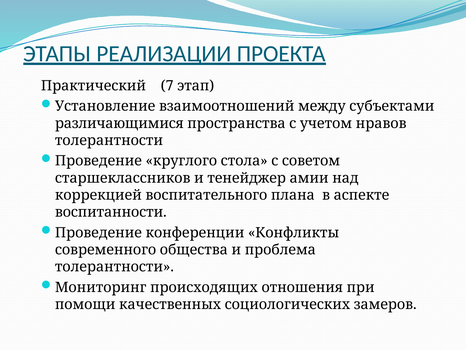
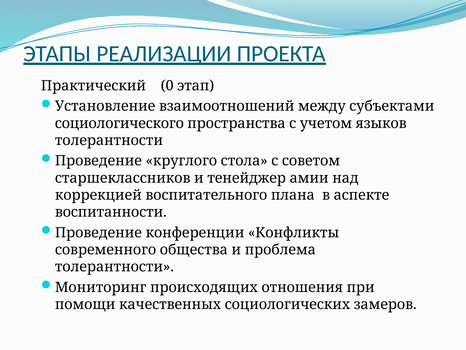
7: 7 -> 0
различающимися: различающимися -> социологического
нравов: нравов -> языков
